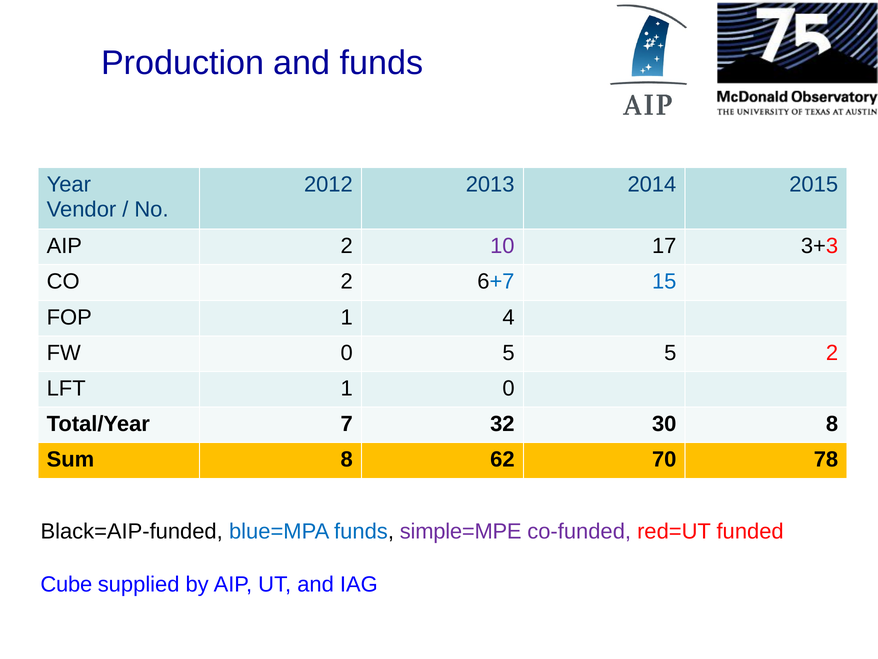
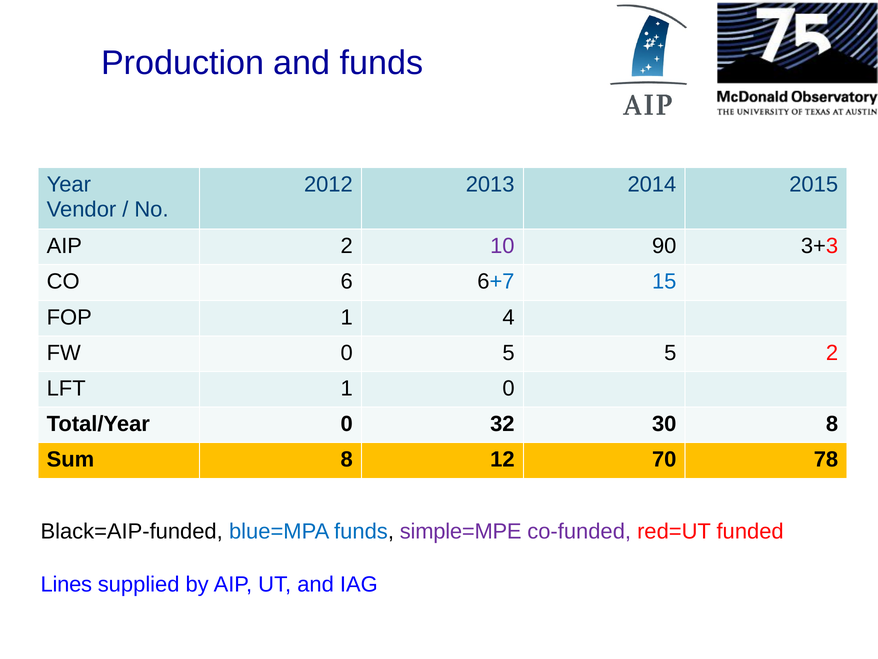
17: 17 -> 90
CO 2: 2 -> 6
Total/Year 7: 7 -> 0
62: 62 -> 12
Cube: Cube -> Lines
